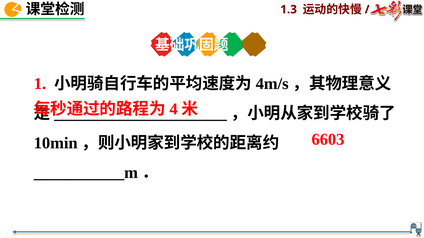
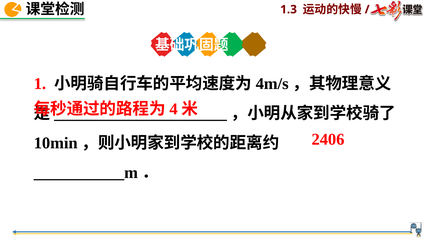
6603: 6603 -> 2406
